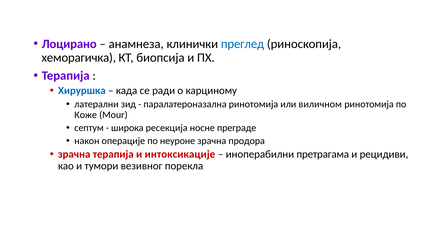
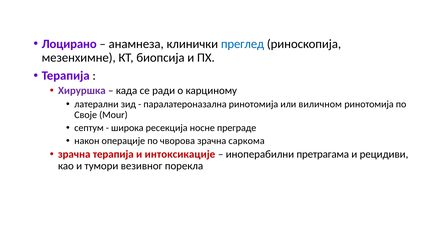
хеморагичка: хеморагичка -> мезенхимне
Хируршка colour: blue -> purple
Коже: Коже -> Своје
неуроне: неуроне -> чворова
продора: продора -> саркома
